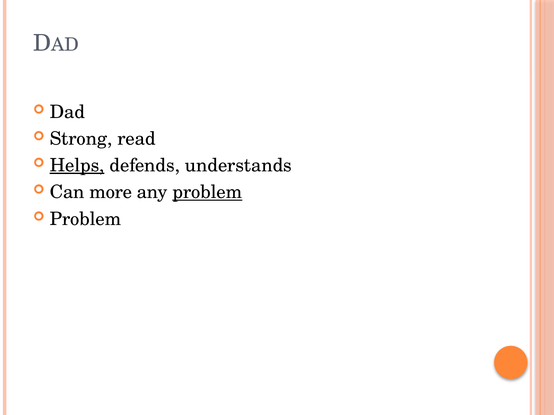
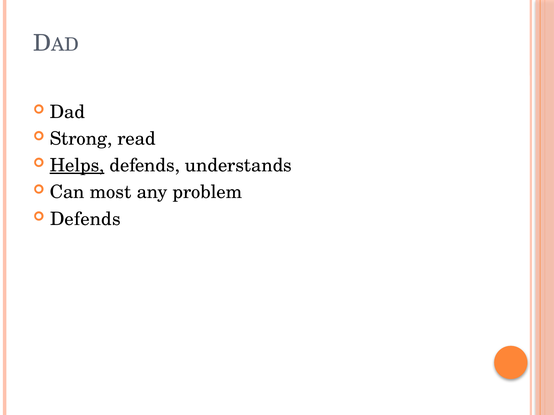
more: more -> most
problem at (207, 192) underline: present -> none
Problem at (85, 219): Problem -> Defends
